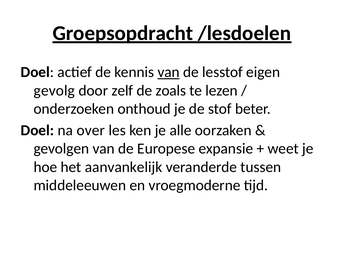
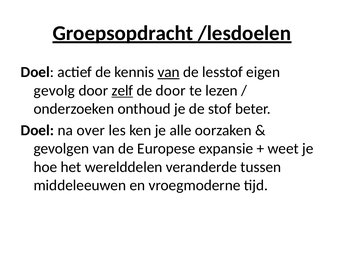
zelf underline: none -> present
de zoals: zoals -> door
aanvankelijk: aanvankelijk -> werelddelen
